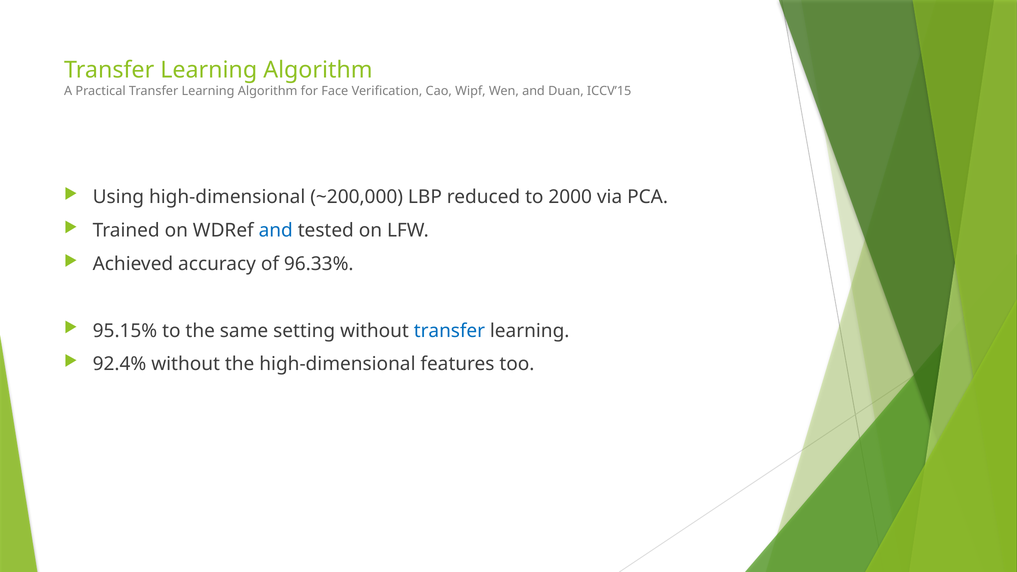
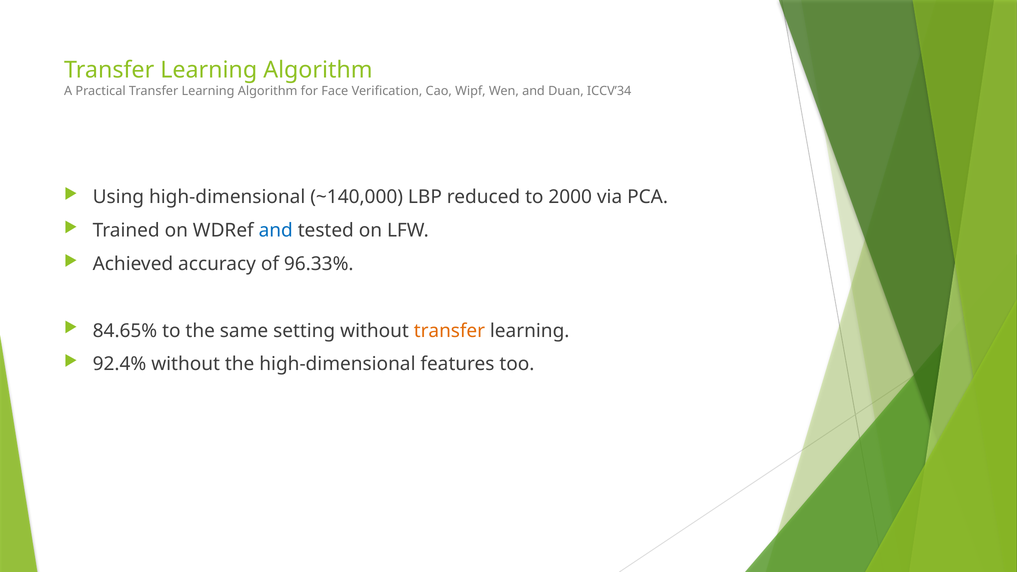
ICCV’15: ICCV’15 -> ICCV’34
~200,000: ~200,000 -> ~140,000
95.15%: 95.15% -> 84.65%
transfer at (449, 331) colour: blue -> orange
